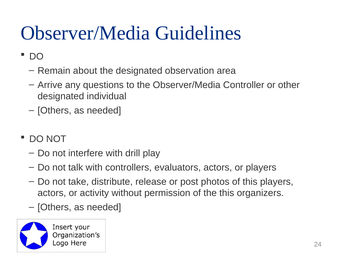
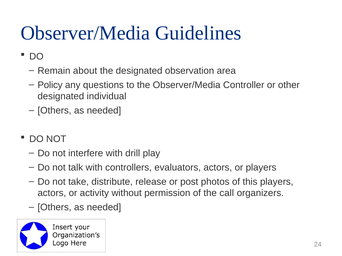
Arrive: Arrive -> Policy
the this: this -> call
